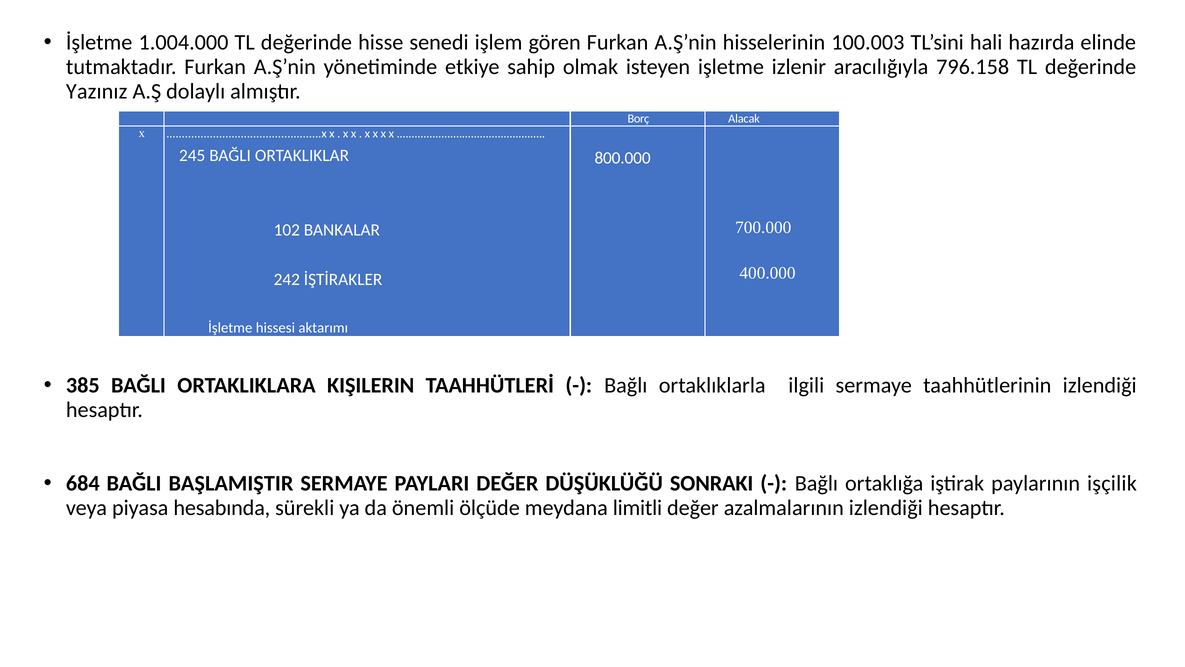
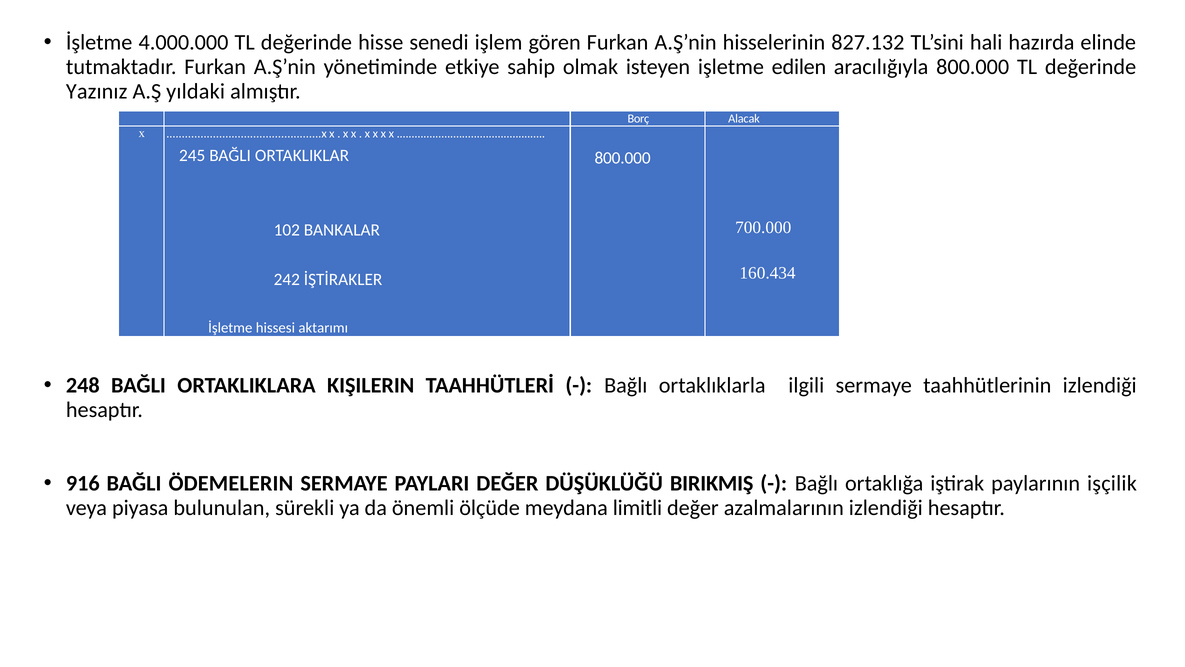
1.004.000: 1.004.000 -> 4.000.000
100.003: 100.003 -> 827.132
izlenir: izlenir -> edilen
aracılığıyla 796.158: 796.158 -> 800.000
dolaylı: dolaylı -> yıldaki
400.000: 400.000 -> 160.434
385: 385 -> 248
684: 684 -> 916
BAŞLAMIŞTIR: BAŞLAMIŞTIR -> ÖDEMELERIN
SONRAKI: SONRAKI -> BIRIKMIŞ
hesabında: hesabında -> bulunulan
